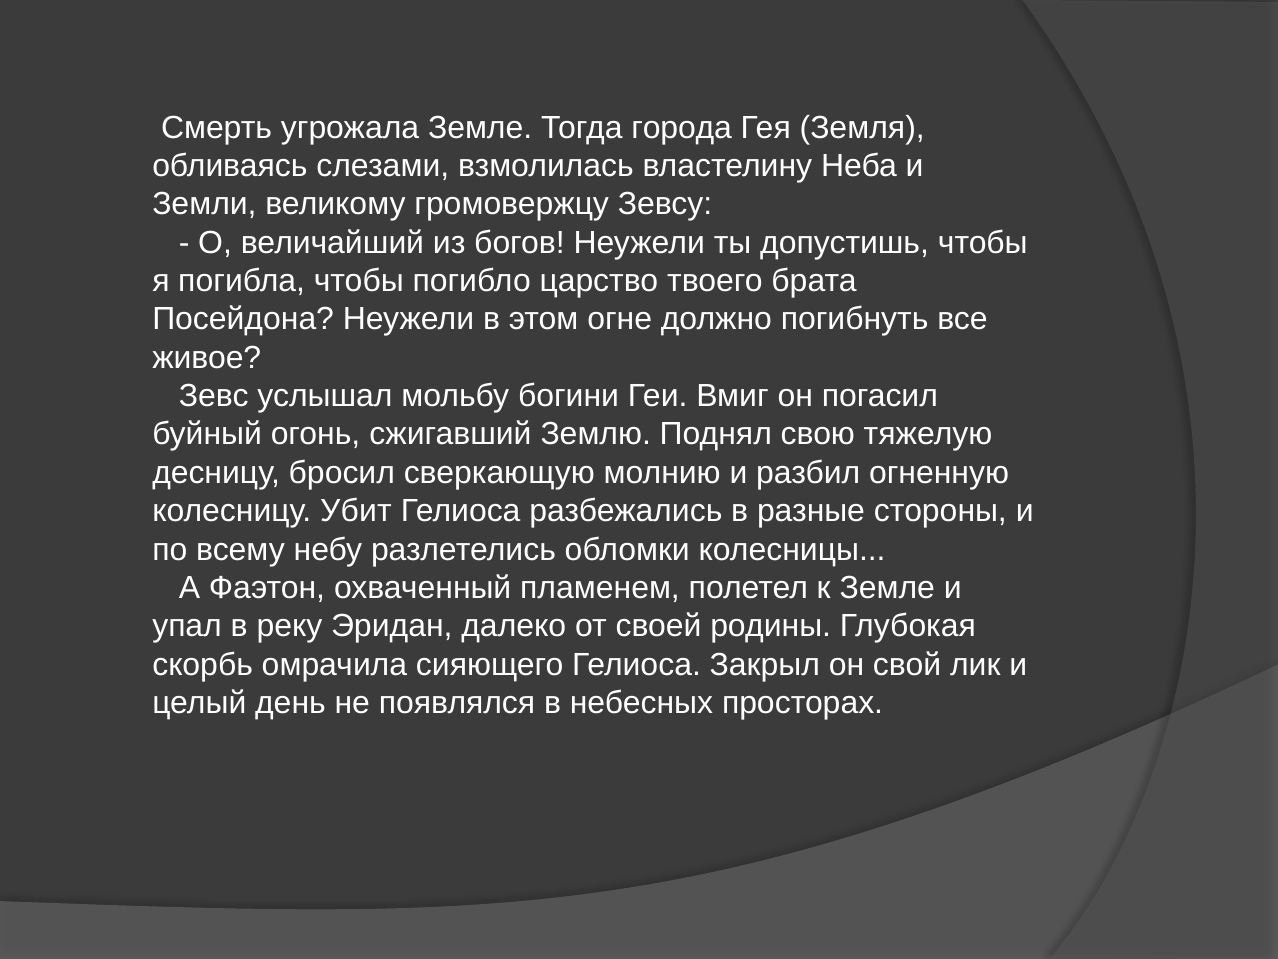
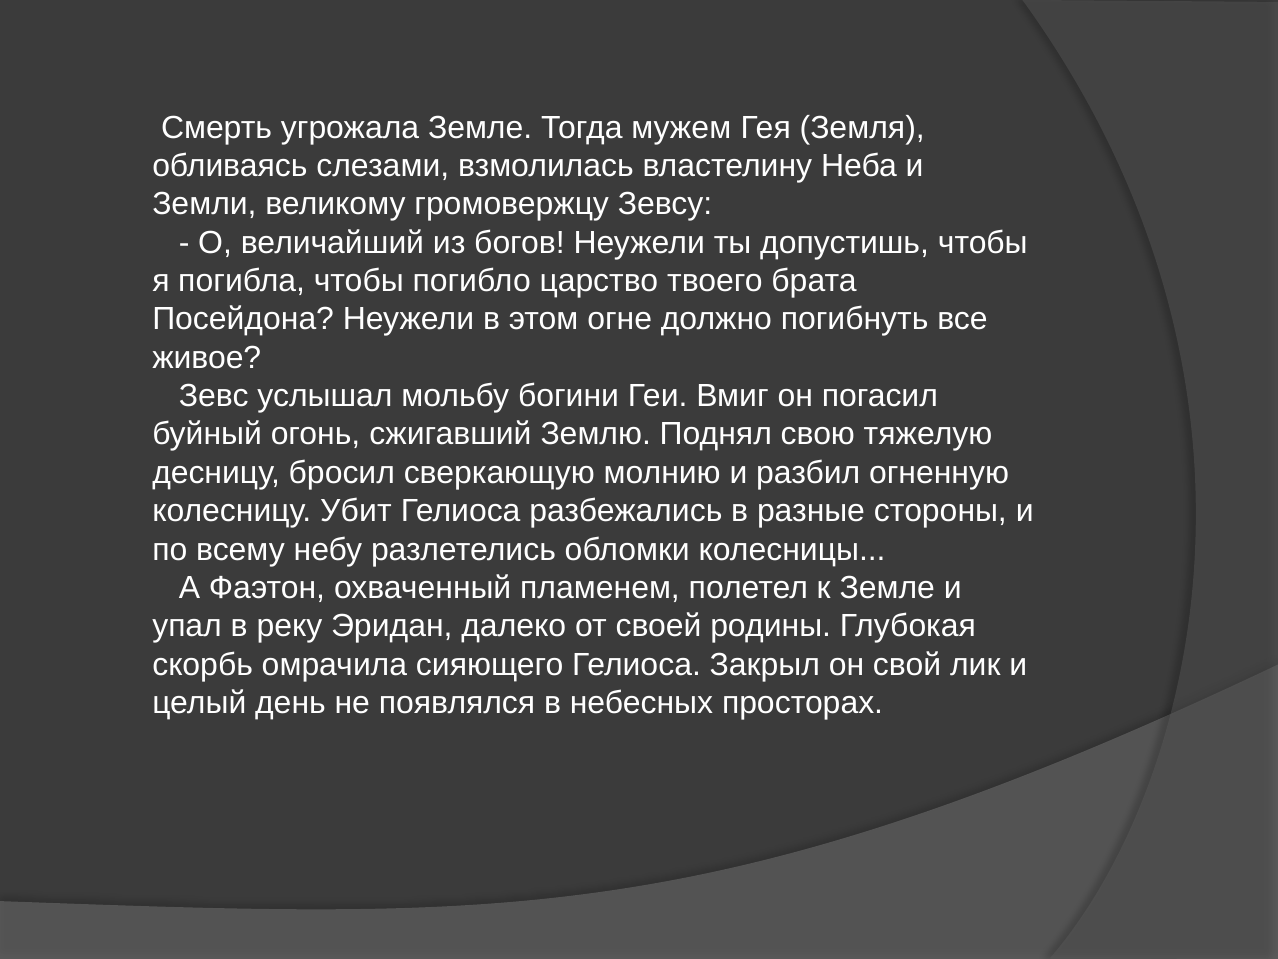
города: города -> мужем
